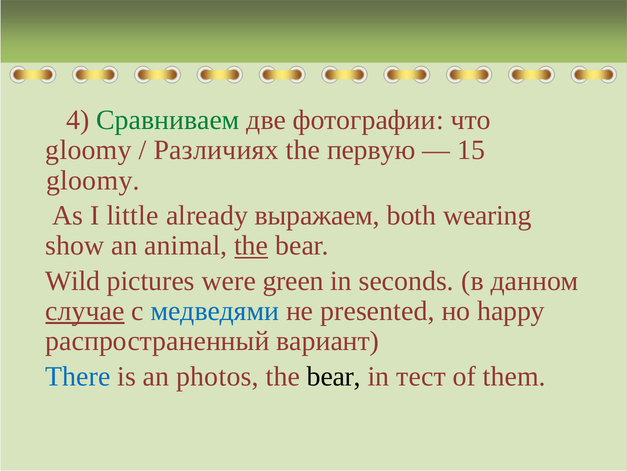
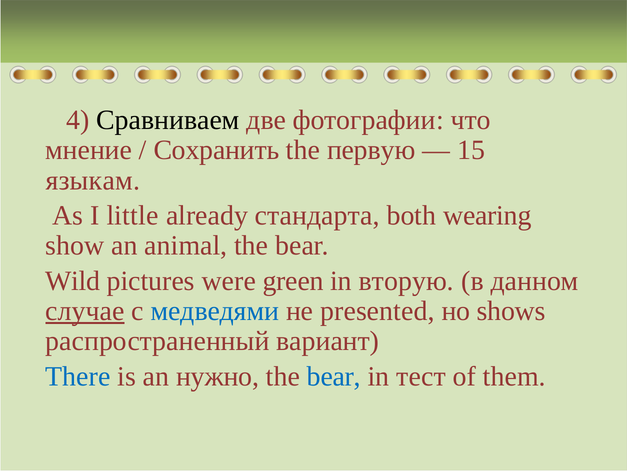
Сравниваем colour: green -> black
gloomy at (89, 150): gloomy -> мнение
Различиях: Различиях -> Сохранить
gloomy at (93, 180): gloomy -> языкам
выражаем: выражаем -> стандарта
the at (251, 245) underline: present -> none
seconds: seconds -> вторую
happy: happy -> shows
photos: photos -> нужно
bear at (334, 376) colour: black -> blue
